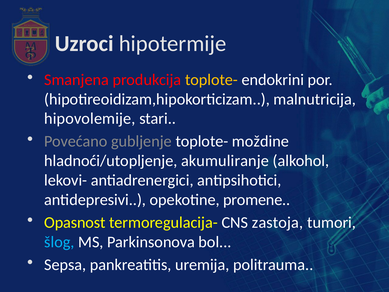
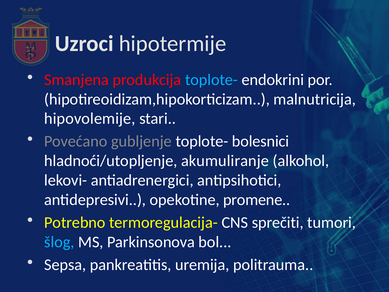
toplote- at (211, 80) colour: yellow -> light blue
moždine: moždine -> bolesnici
Opasnost: Opasnost -> Potrebno
zastoja: zastoja -> sprečiti
